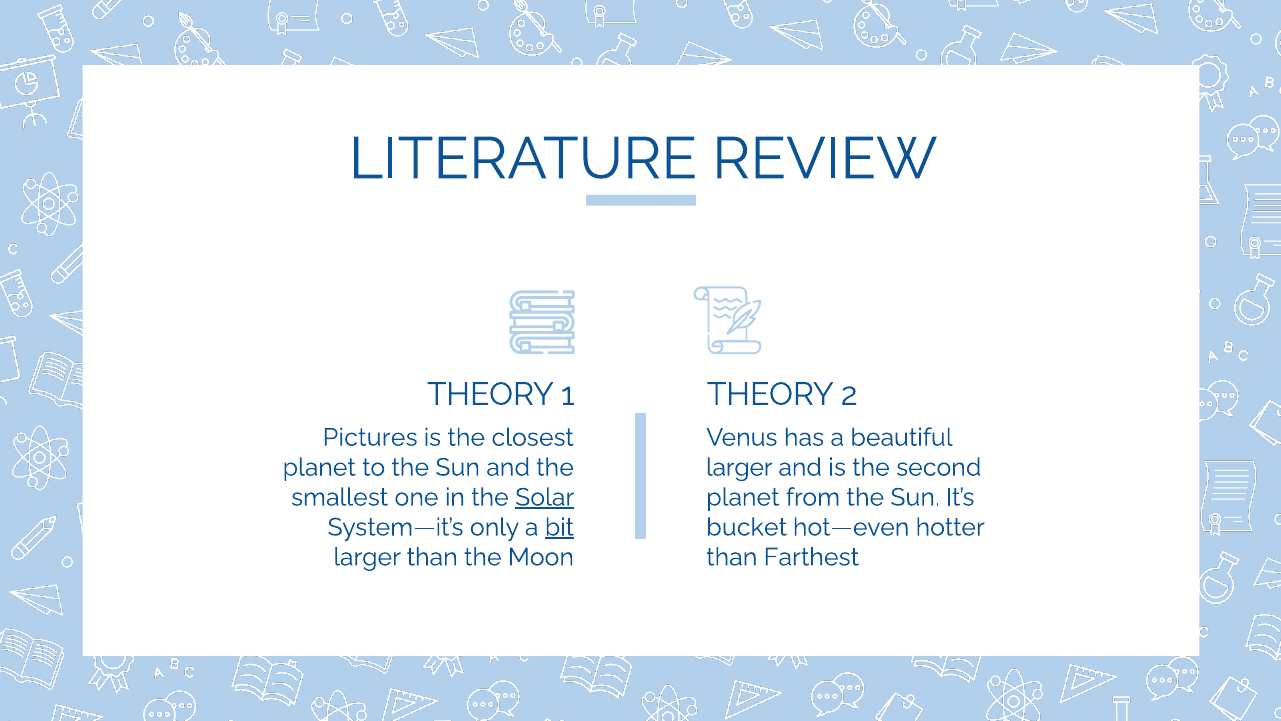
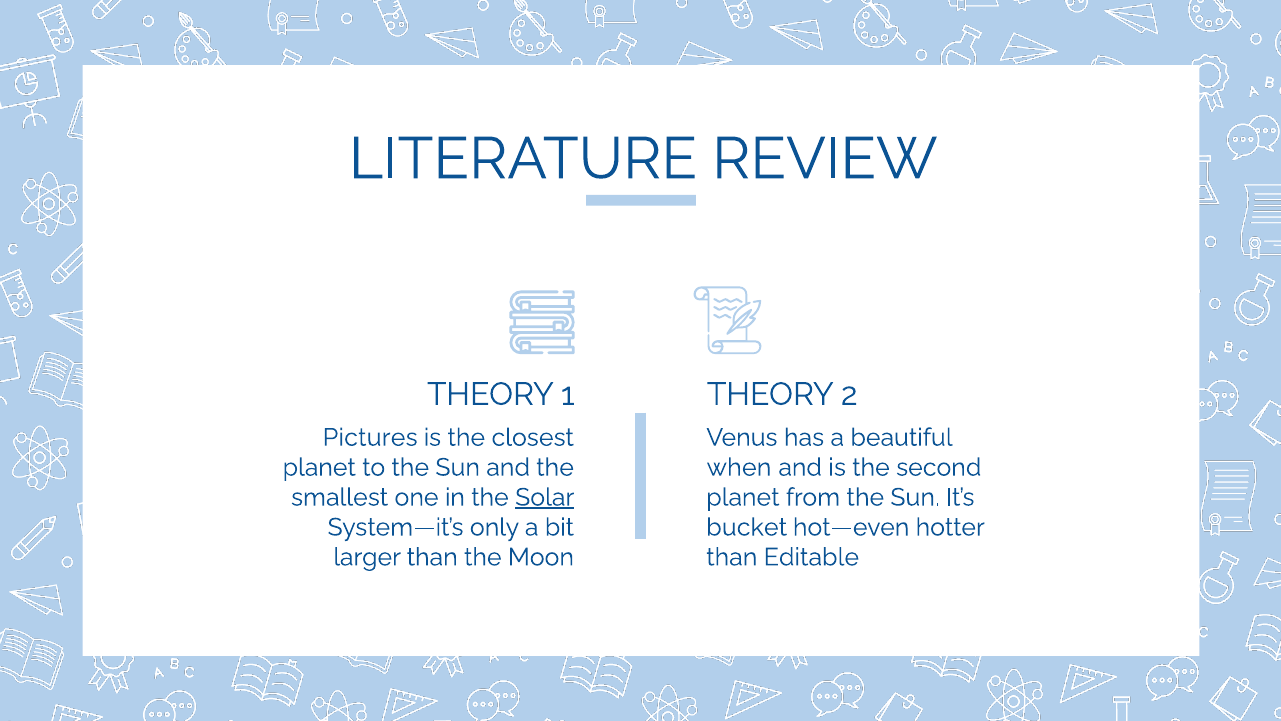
larger at (739, 467): larger -> when
bit underline: present -> none
Farthest: Farthest -> Editable
